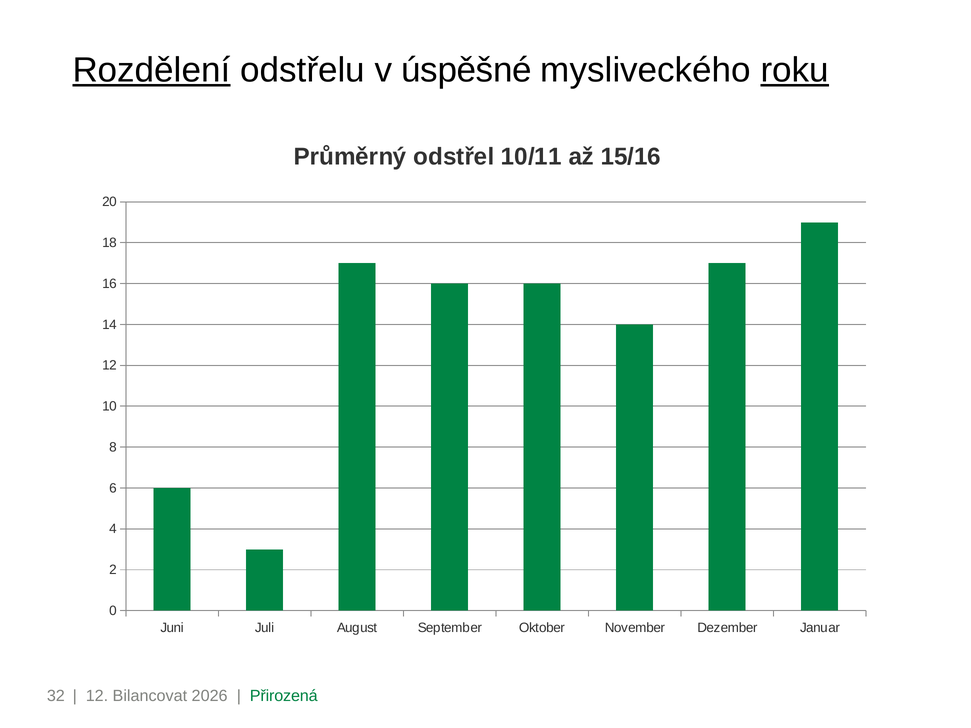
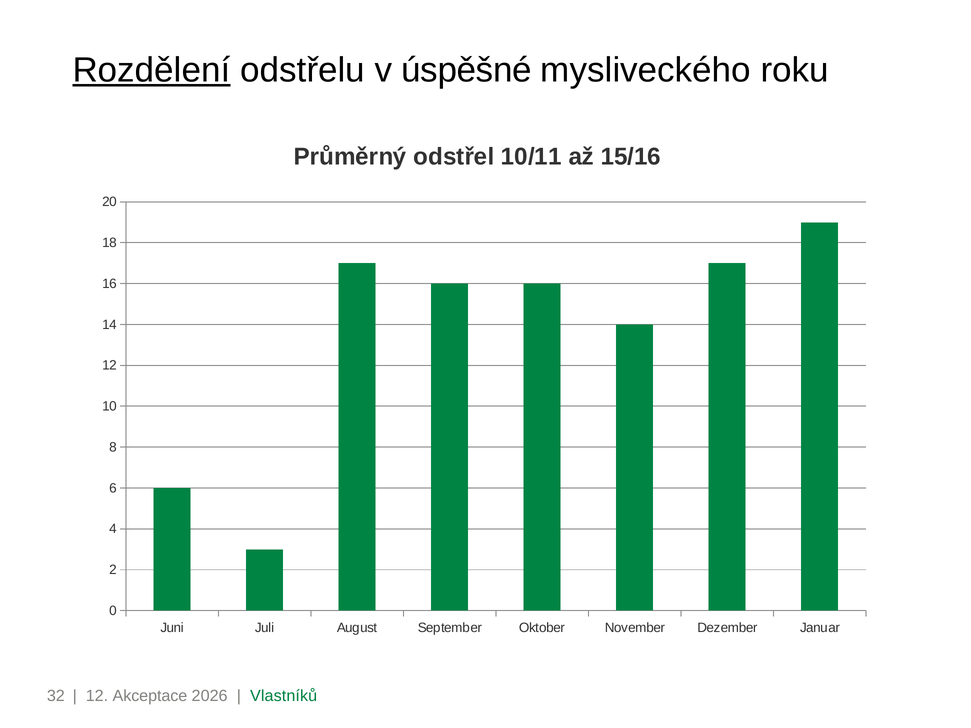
roku underline: present -> none
Bilancovat: Bilancovat -> Akceptace
Přirozená: Přirozená -> Vlastníků
